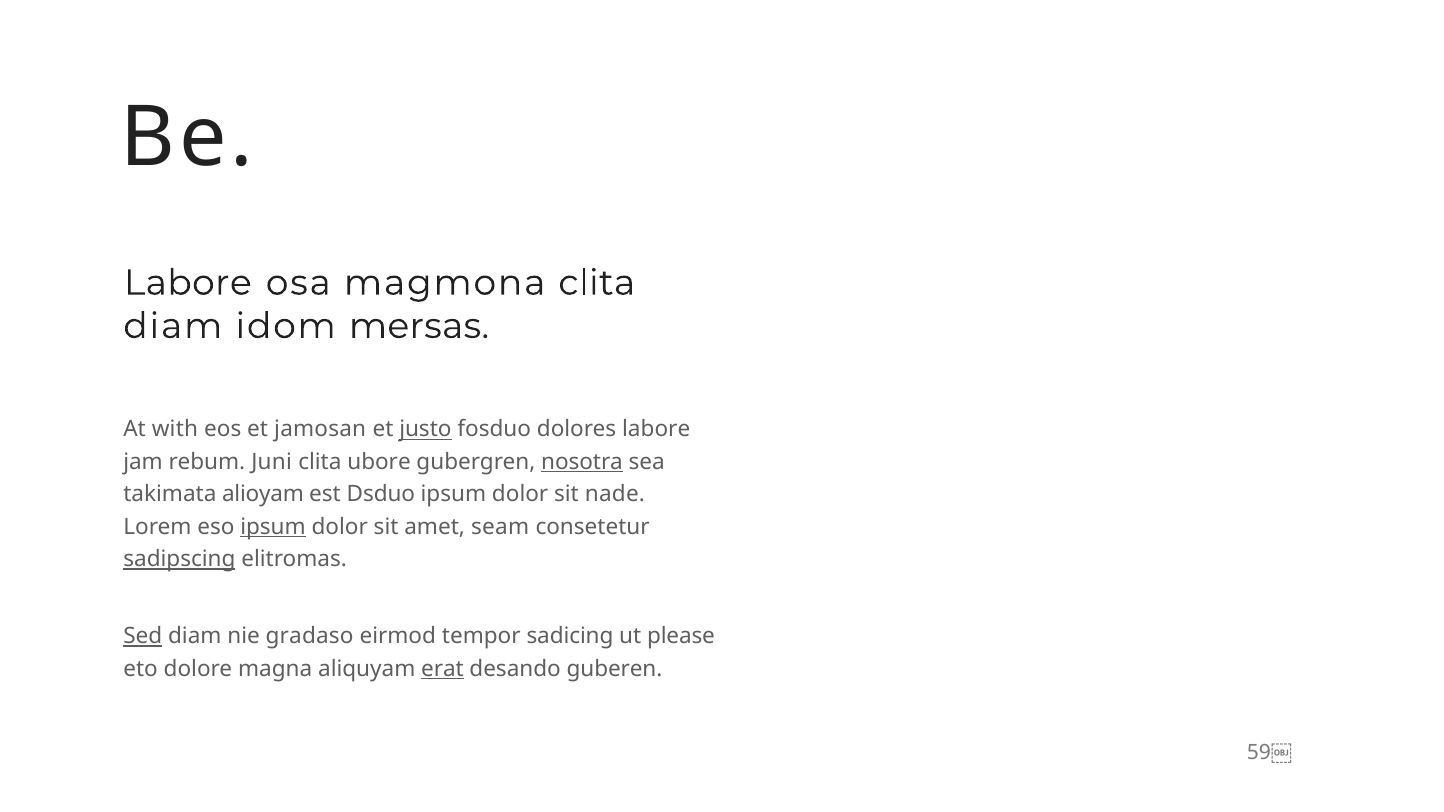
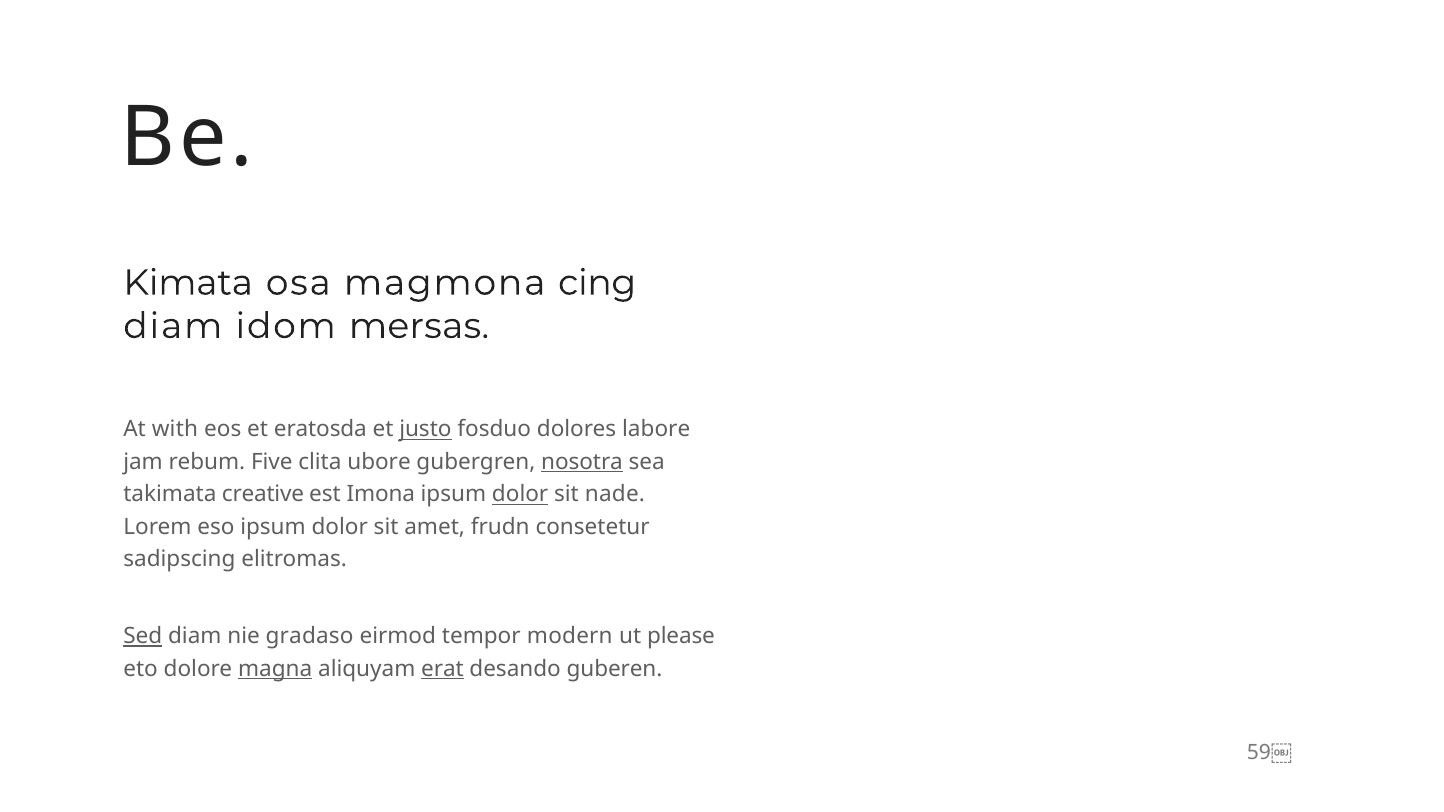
Labore at (188, 283): Labore -> Kimata
magmona clita: clita -> cing
jamosan: jamosan -> eratosda
Juni: Juni -> Five
alioyam: alioyam -> creative
Dsduo: Dsduo -> Imona
dolor at (520, 495) underline: none -> present
ipsum at (273, 527) underline: present -> none
seam: seam -> frudn
sadipscing underline: present -> none
sadicing: sadicing -> modern
magna underline: none -> present
